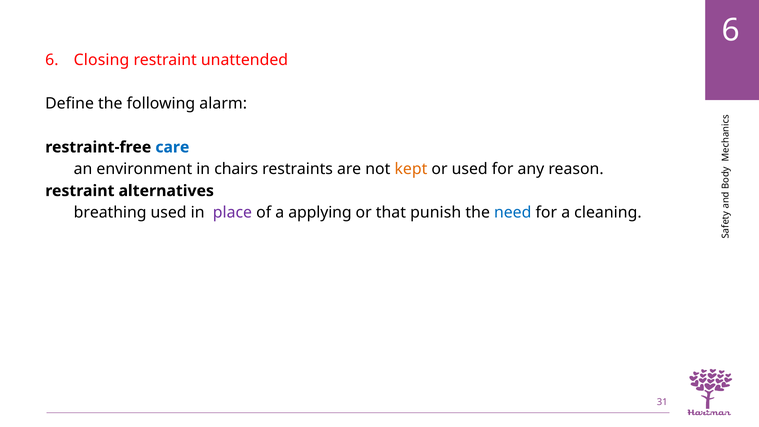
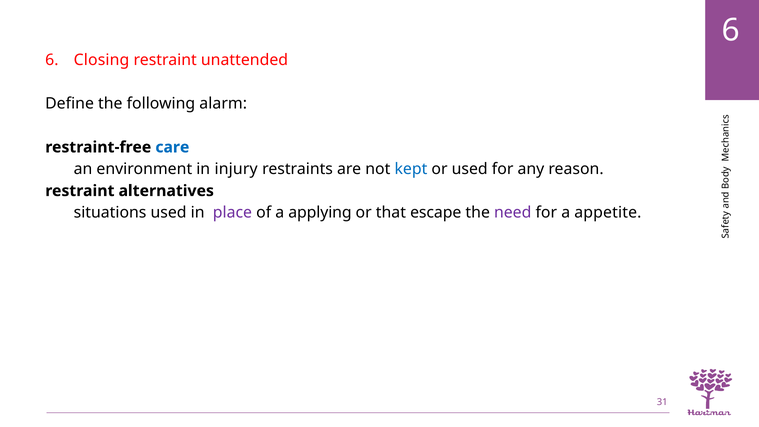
chairs: chairs -> injury
kept colour: orange -> blue
breathing: breathing -> situations
punish: punish -> escape
need colour: blue -> purple
cleaning: cleaning -> appetite
